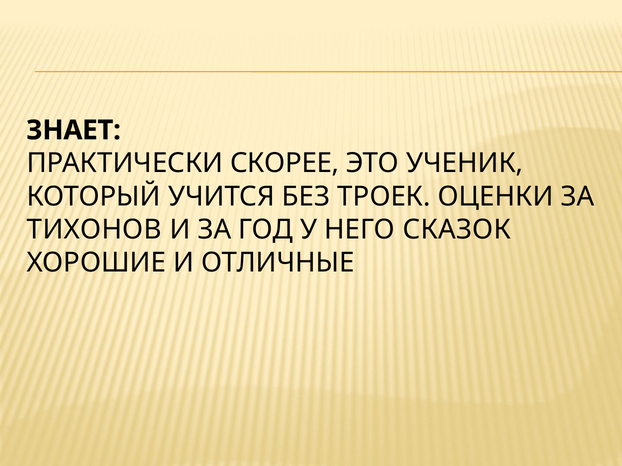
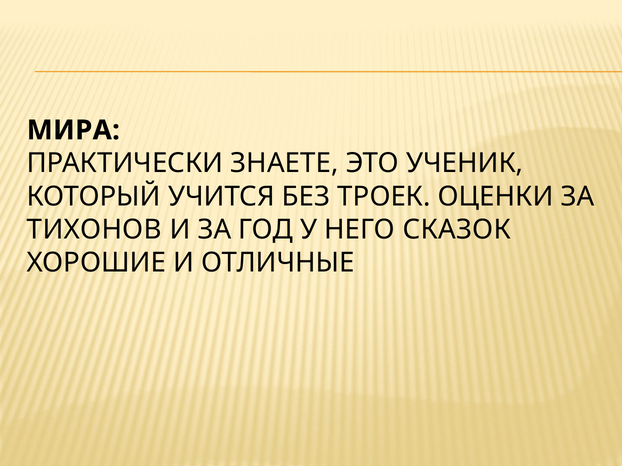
ЗНАЕТ: ЗНАЕТ -> МИРА
СКОРЕЕ: СКОРЕЕ -> ЗНАЕТЕ
